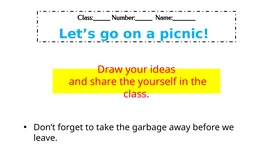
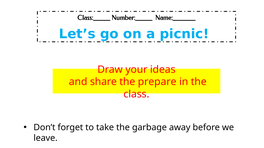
yourself: yourself -> prepare
